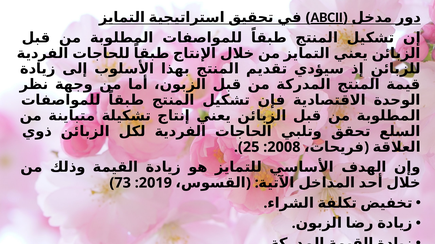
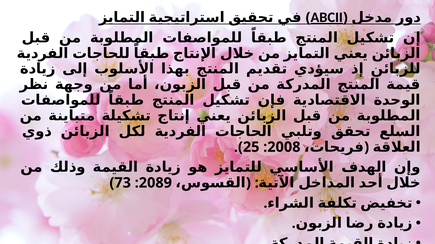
2019: 2019 -> 2089
